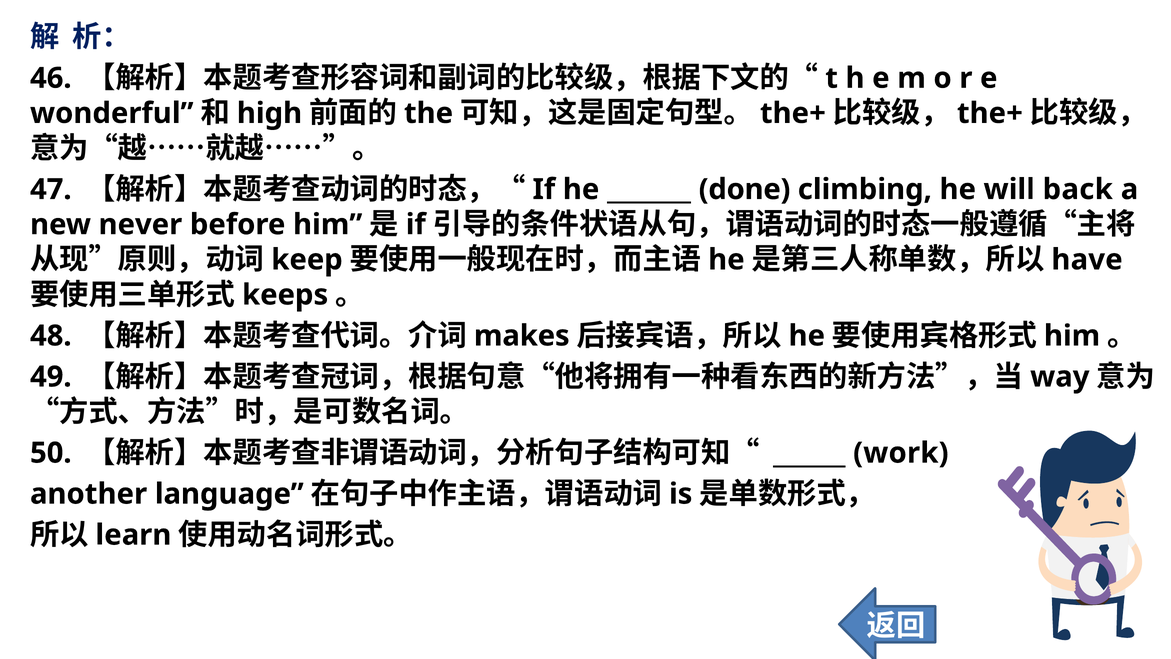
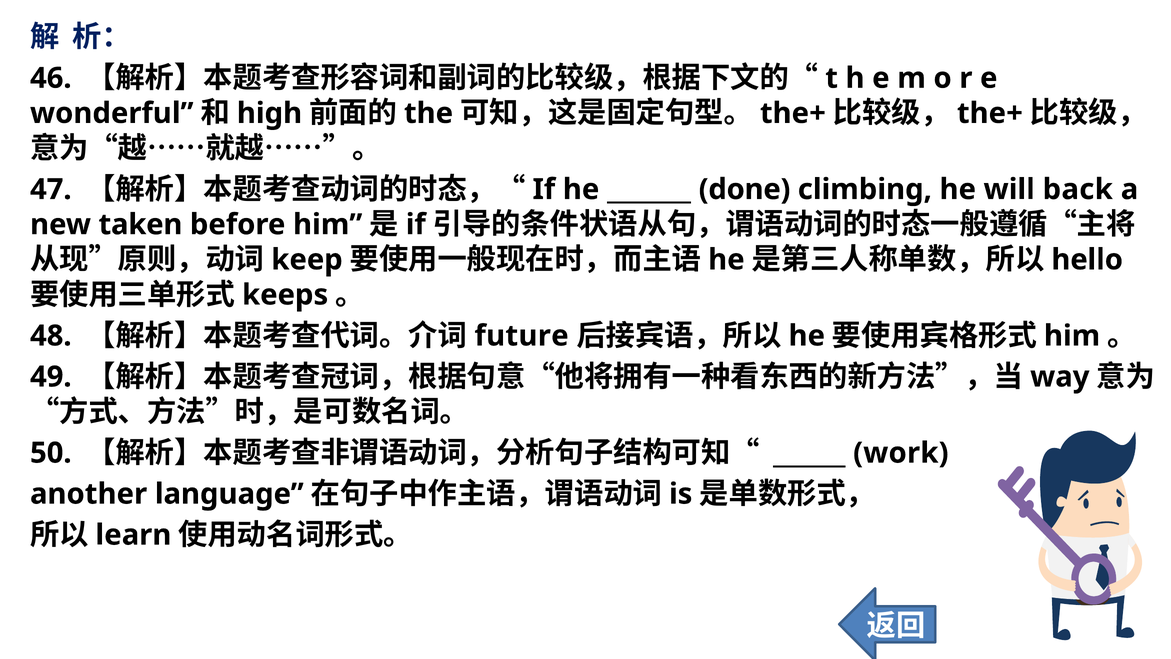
never: never -> taken
have: have -> hello
makes: makes -> future
